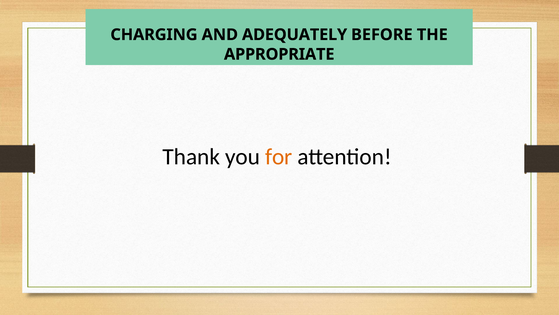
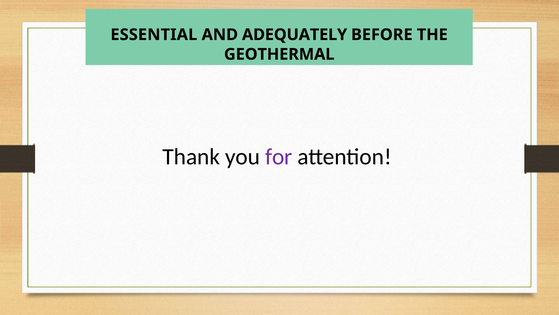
CHARGING: CHARGING -> ESSENTIAL
APPROPRIATE: APPROPRIATE -> GEOTHERMAL
for colour: orange -> purple
